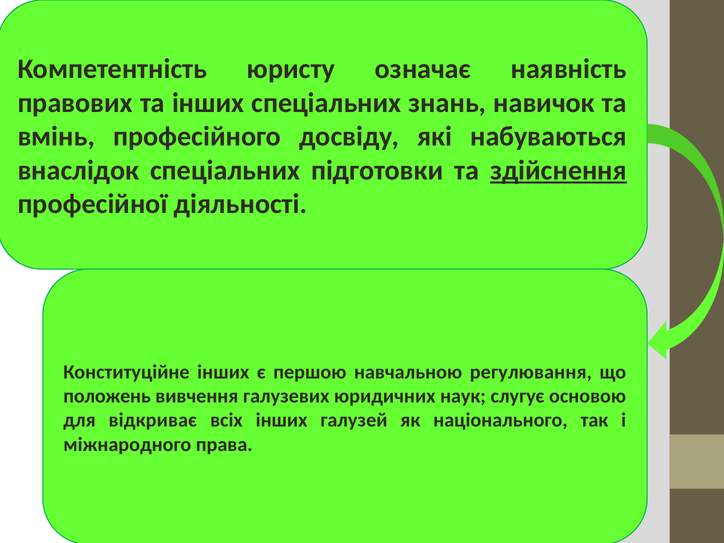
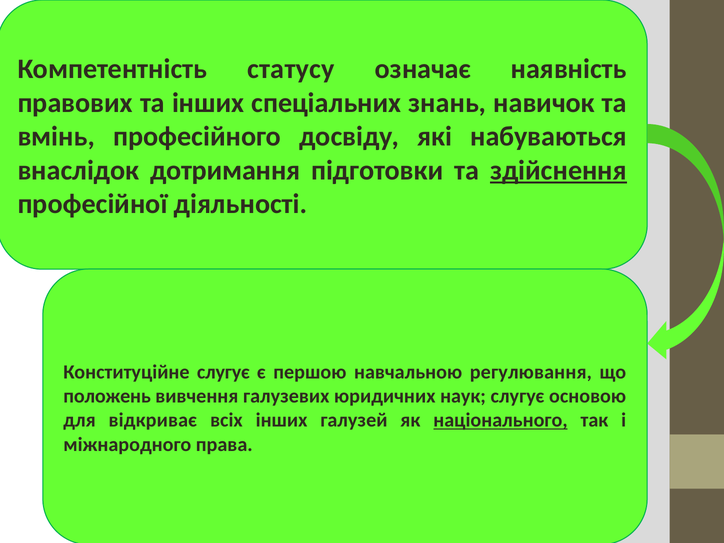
юристу: юристу -> статусу
внаслідок спеціальних: спеціальних -> дотримання
Конституційне інших: інших -> слугує
національного underline: none -> present
